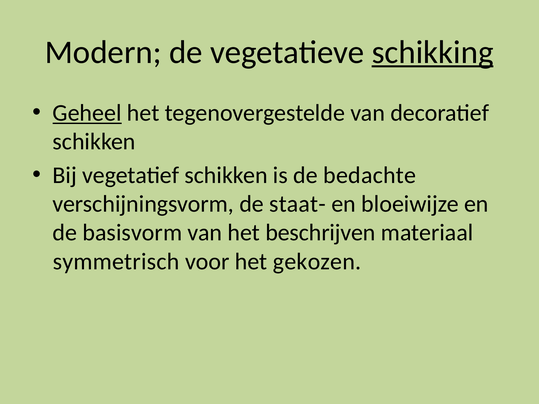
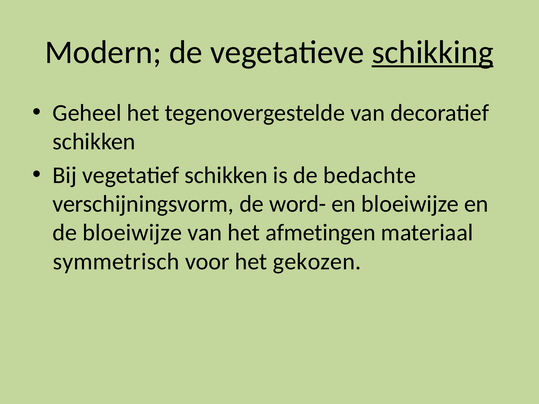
Geheel underline: present -> none
staat-: staat- -> word-
de basisvorm: basisvorm -> bloeiwijze
beschrijven: beschrijven -> afmetingen
